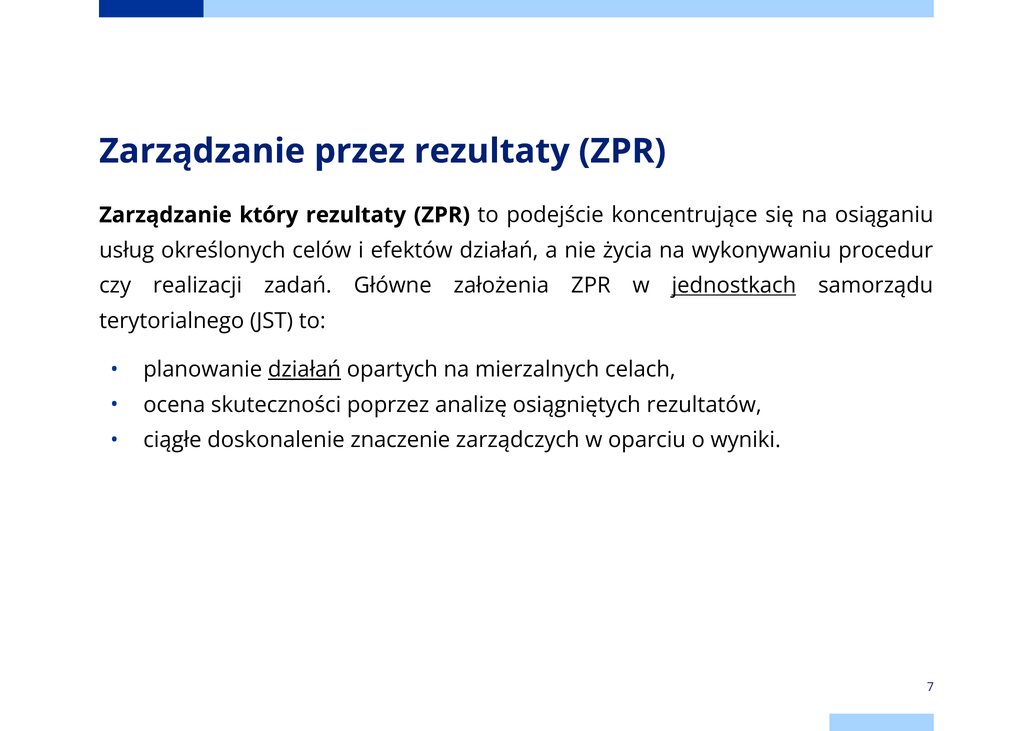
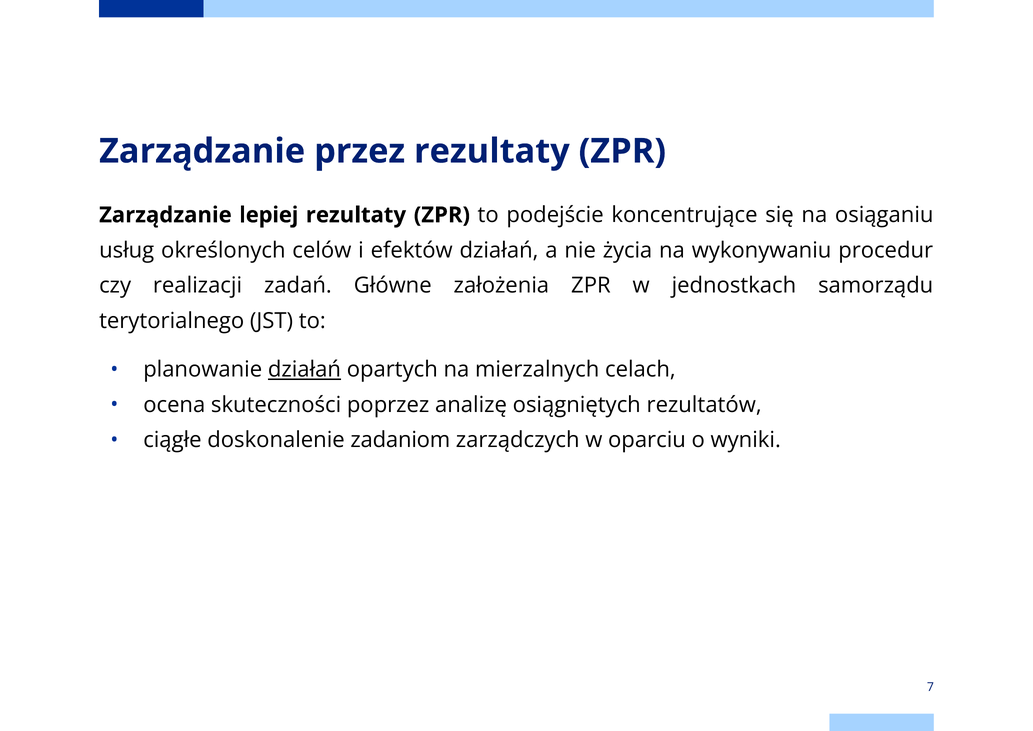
który: który -> lepiej
jednostkach underline: present -> none
znaczenie: znaczenie -> zadaniom
